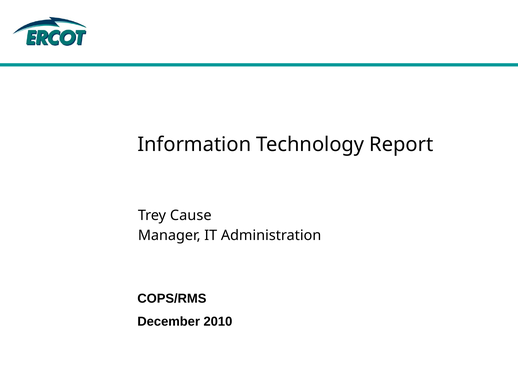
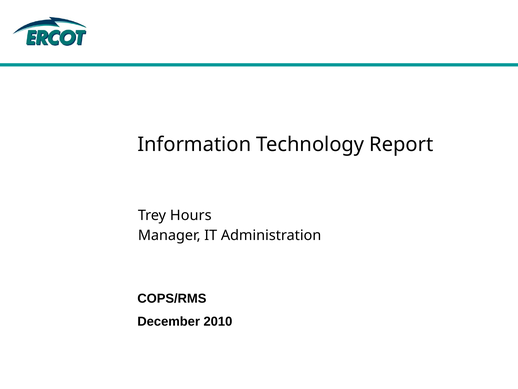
Cause: Cause -> Hours
